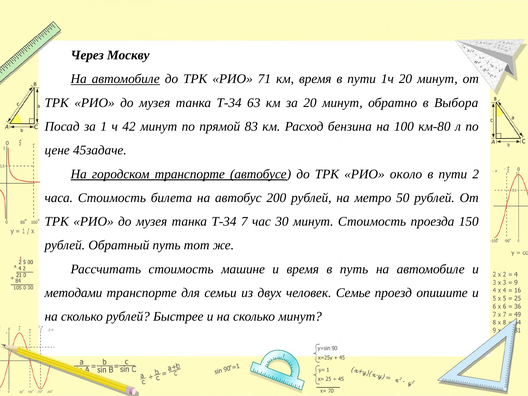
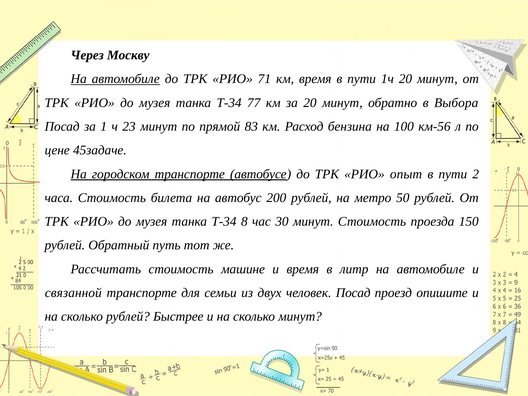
63: 63 -> 77
42: 42 -> 23
км-80: км-80 -> км-56
около: около -> опыт
7: 7 -> 8
в путь: путь -> литр
методами: методами -> связанной
человек Семье: Семье -> Посад
